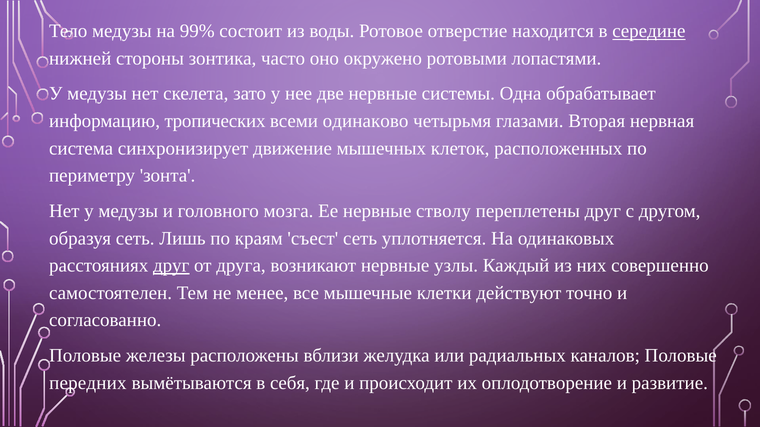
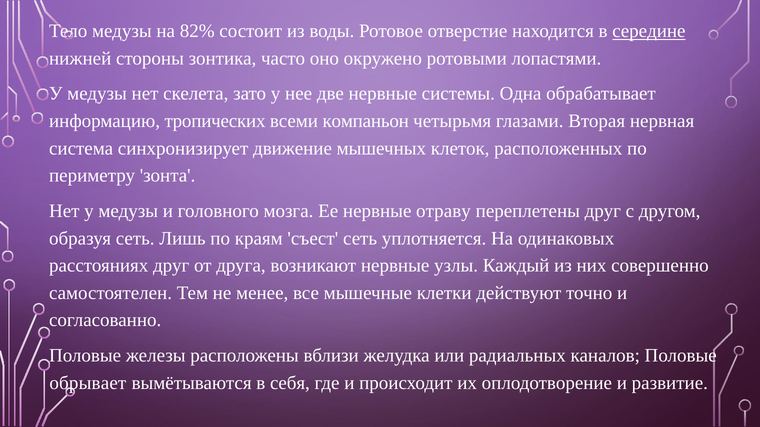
99%: 99% -> 82%
одинаково: одинаково -> компаньон
стволу: стволу -> отраву
друг at (171, 266) underline: present -> none
передних: передних -> обрывает
